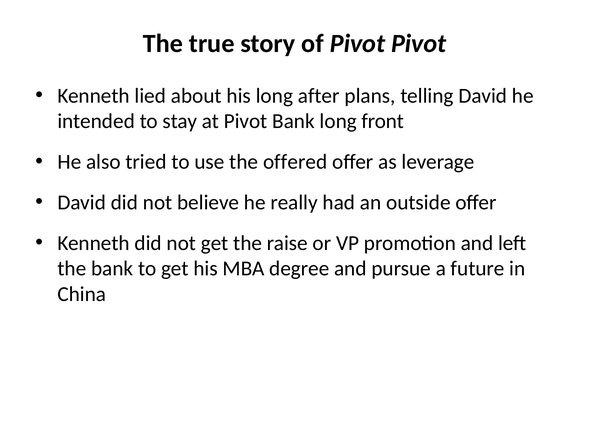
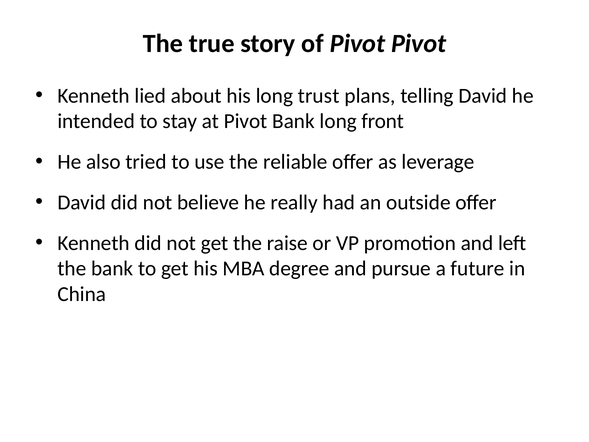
after: after -> trust
offered: offered -> reliable
